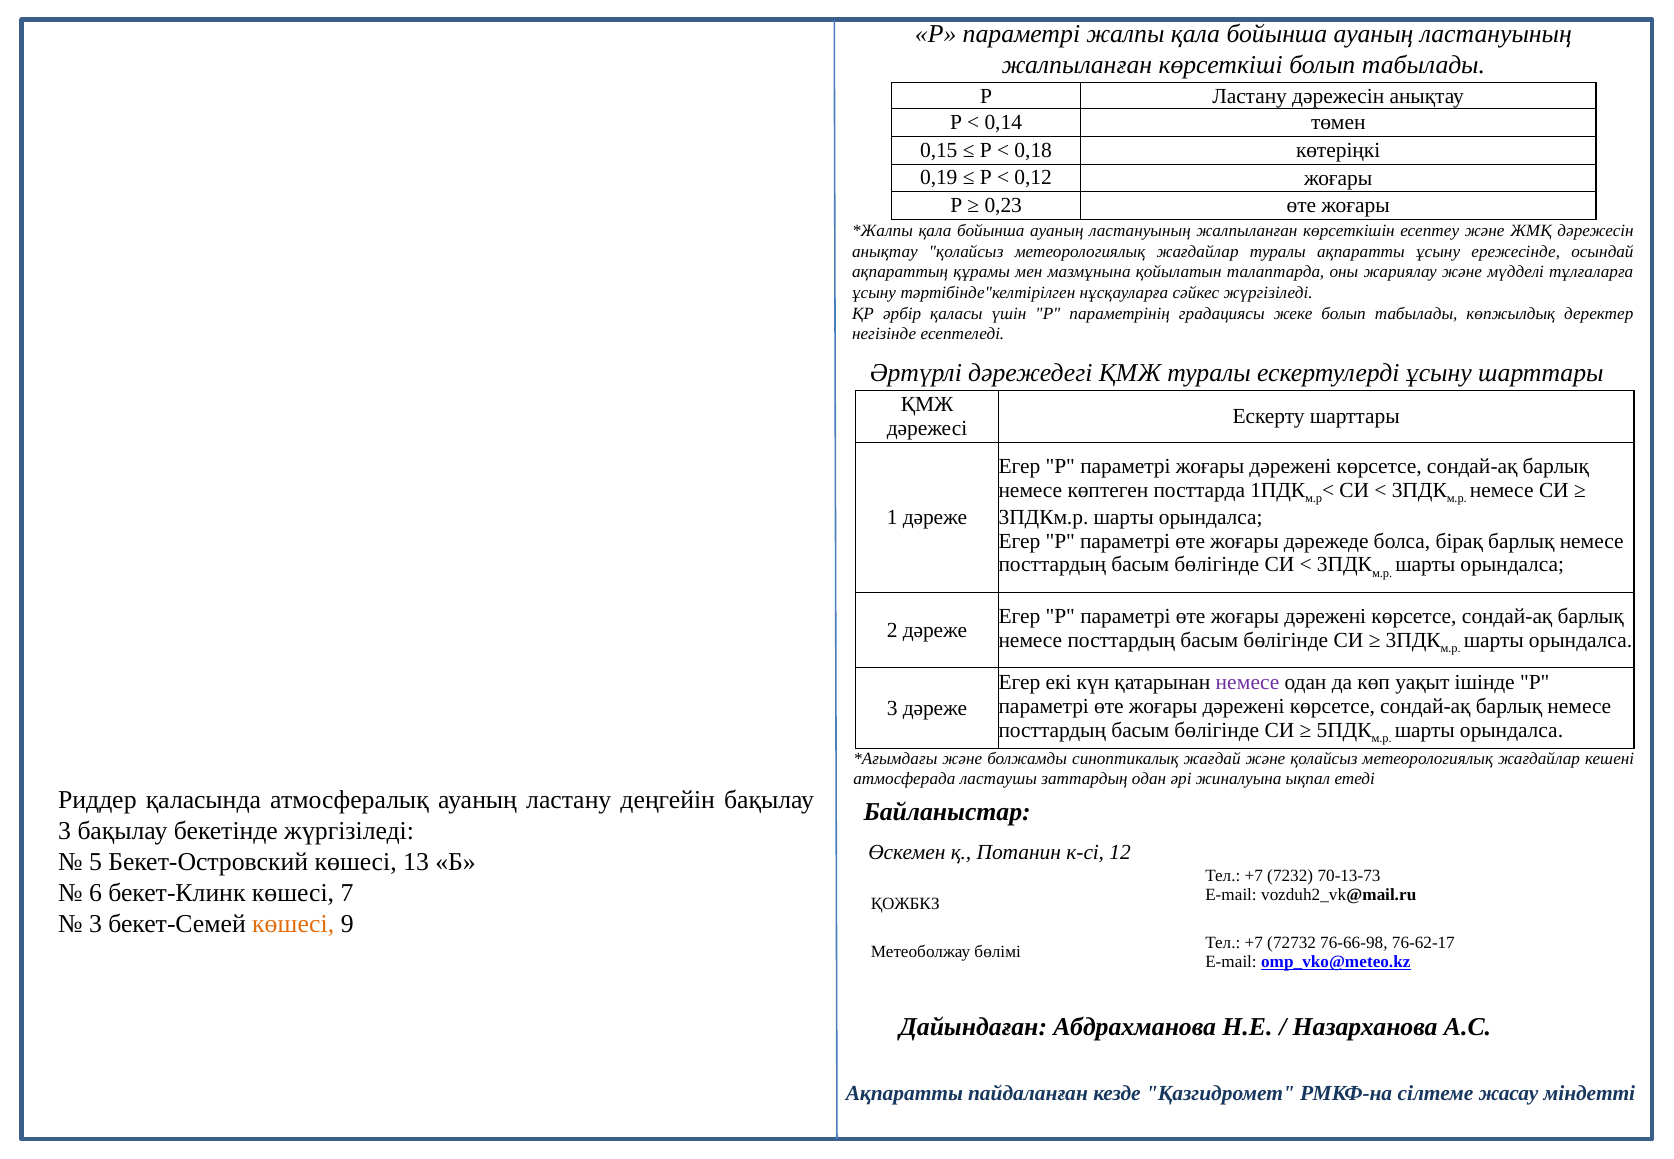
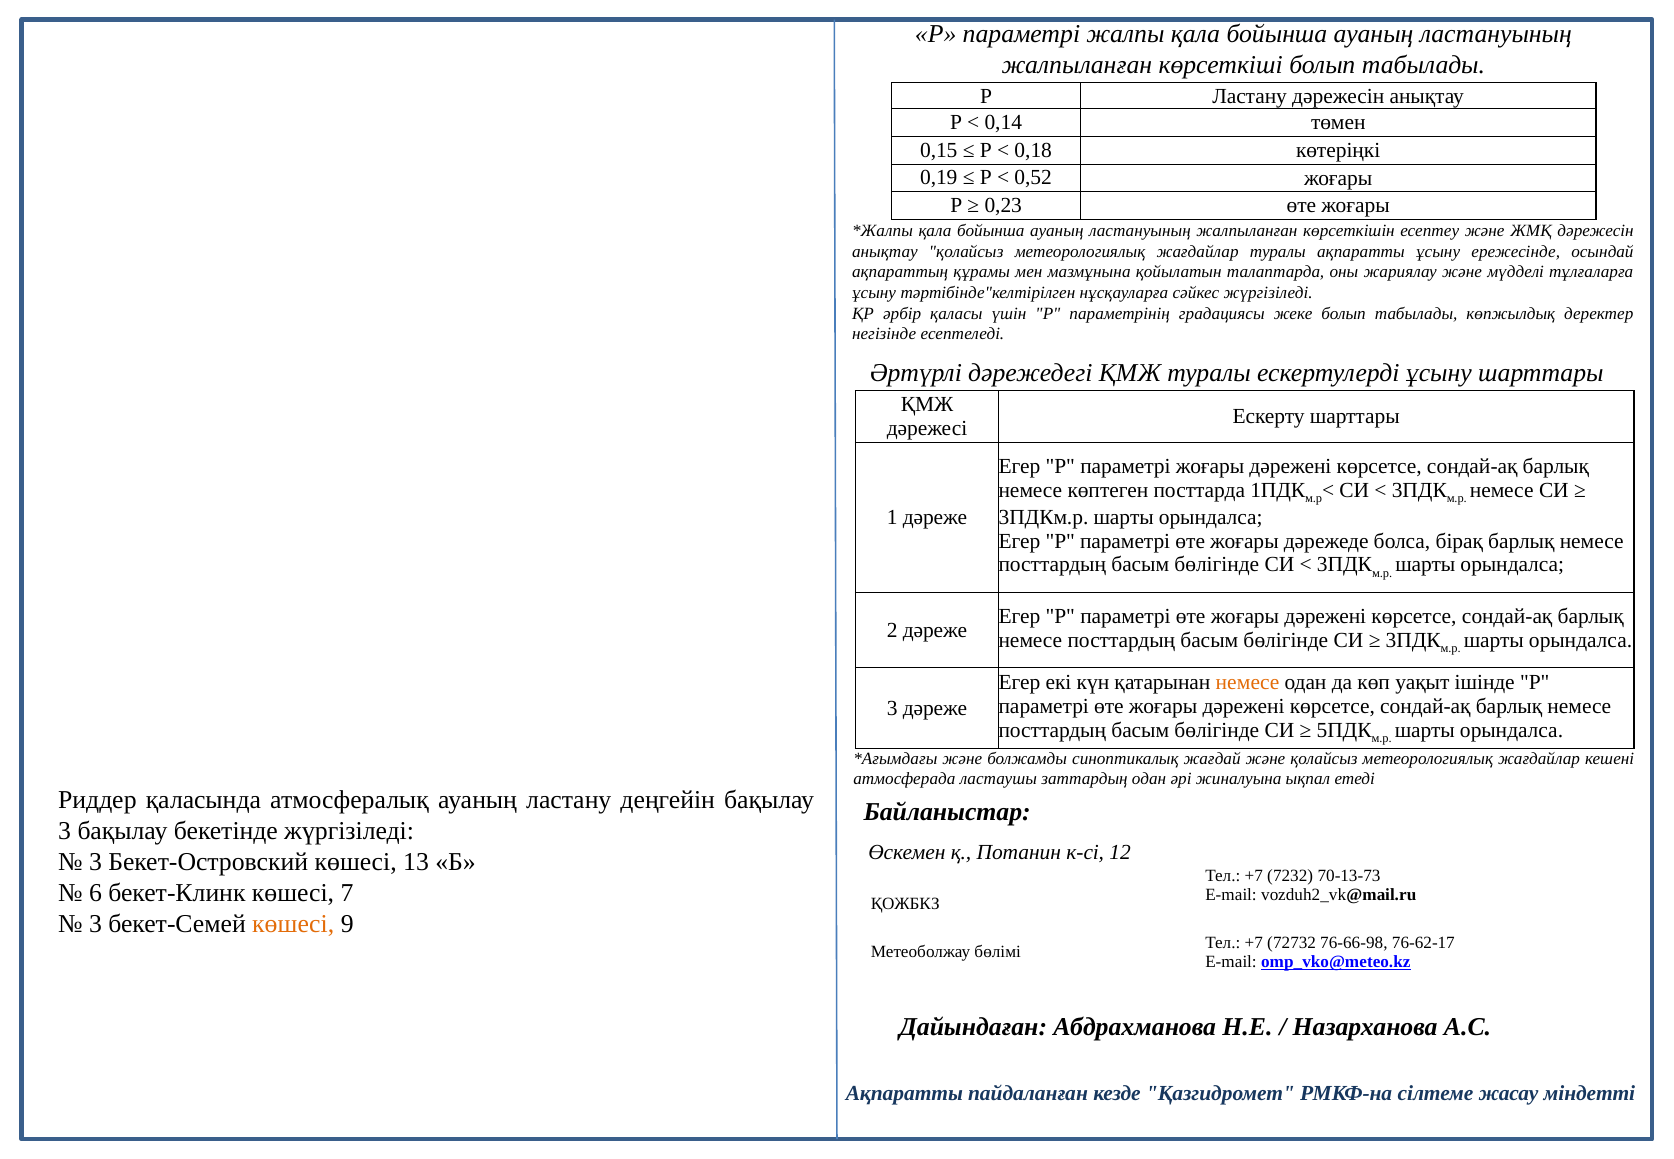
0,12: 0,12 -> 0,52
немесе at (1247, 683) colour: purple -> orange
5 at (96, 862): 5 -> 3
